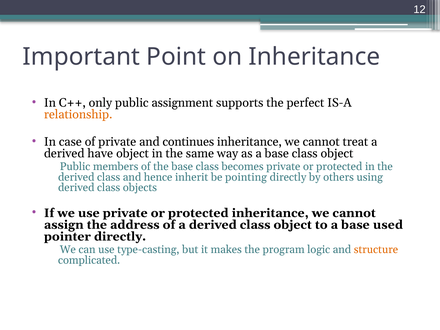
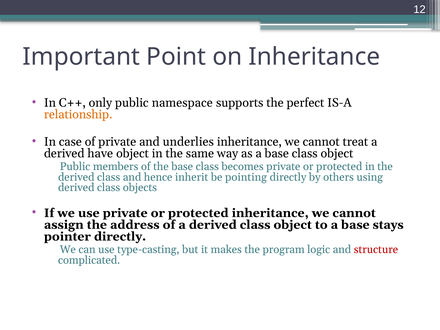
assignment: assignment -> namespace
continues: continues -> underlies
used: used -> stays
structure colour: orange -> red
